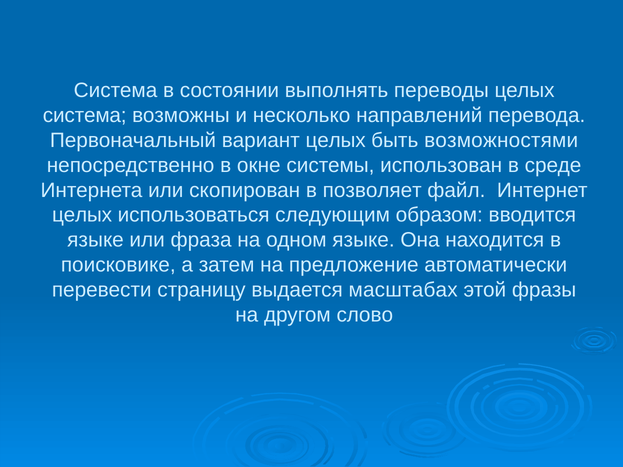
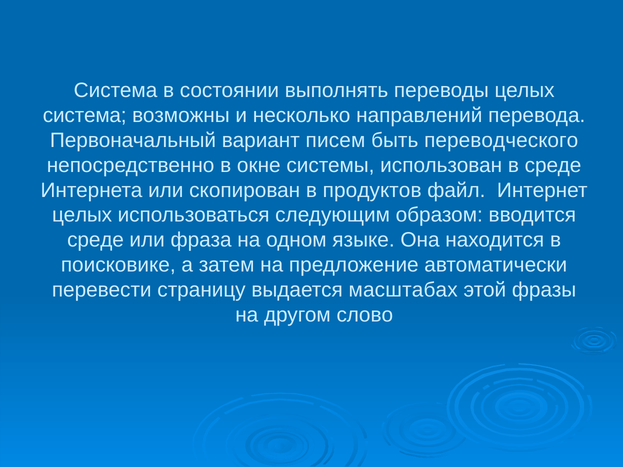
вариант целых: целых -> писем
возможностями: возможностями -> переводческого
позволяет: позволяет -> продуктов
языке at (95, 240): языке -> среде
